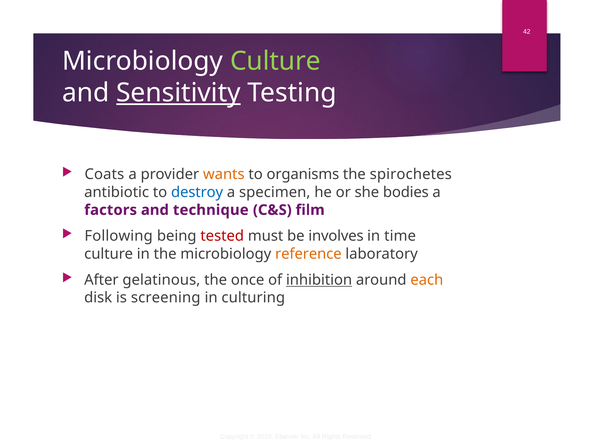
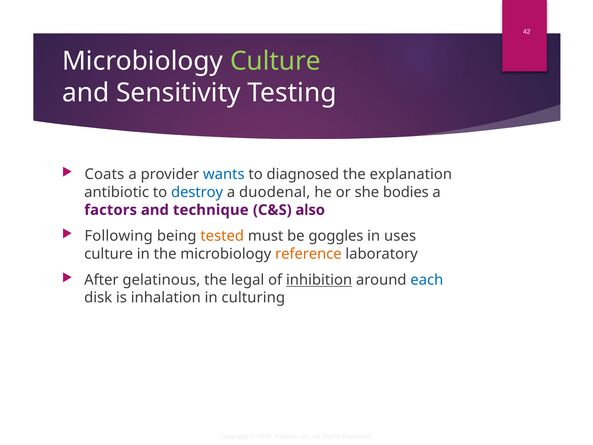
Sensitivity underline: present -> none
wants colour: orange -> blue
organisms: organisms -> diagnosed
spirochetes: spirochetes -> explanation
specimen: specimen -> duodenal
film: film -> also
tested colour: red -> orange
involves: involves -> goggles
time: time -> uses
once: once -> legal
each colour: orange -> blue
screening: screening -> inhalation
